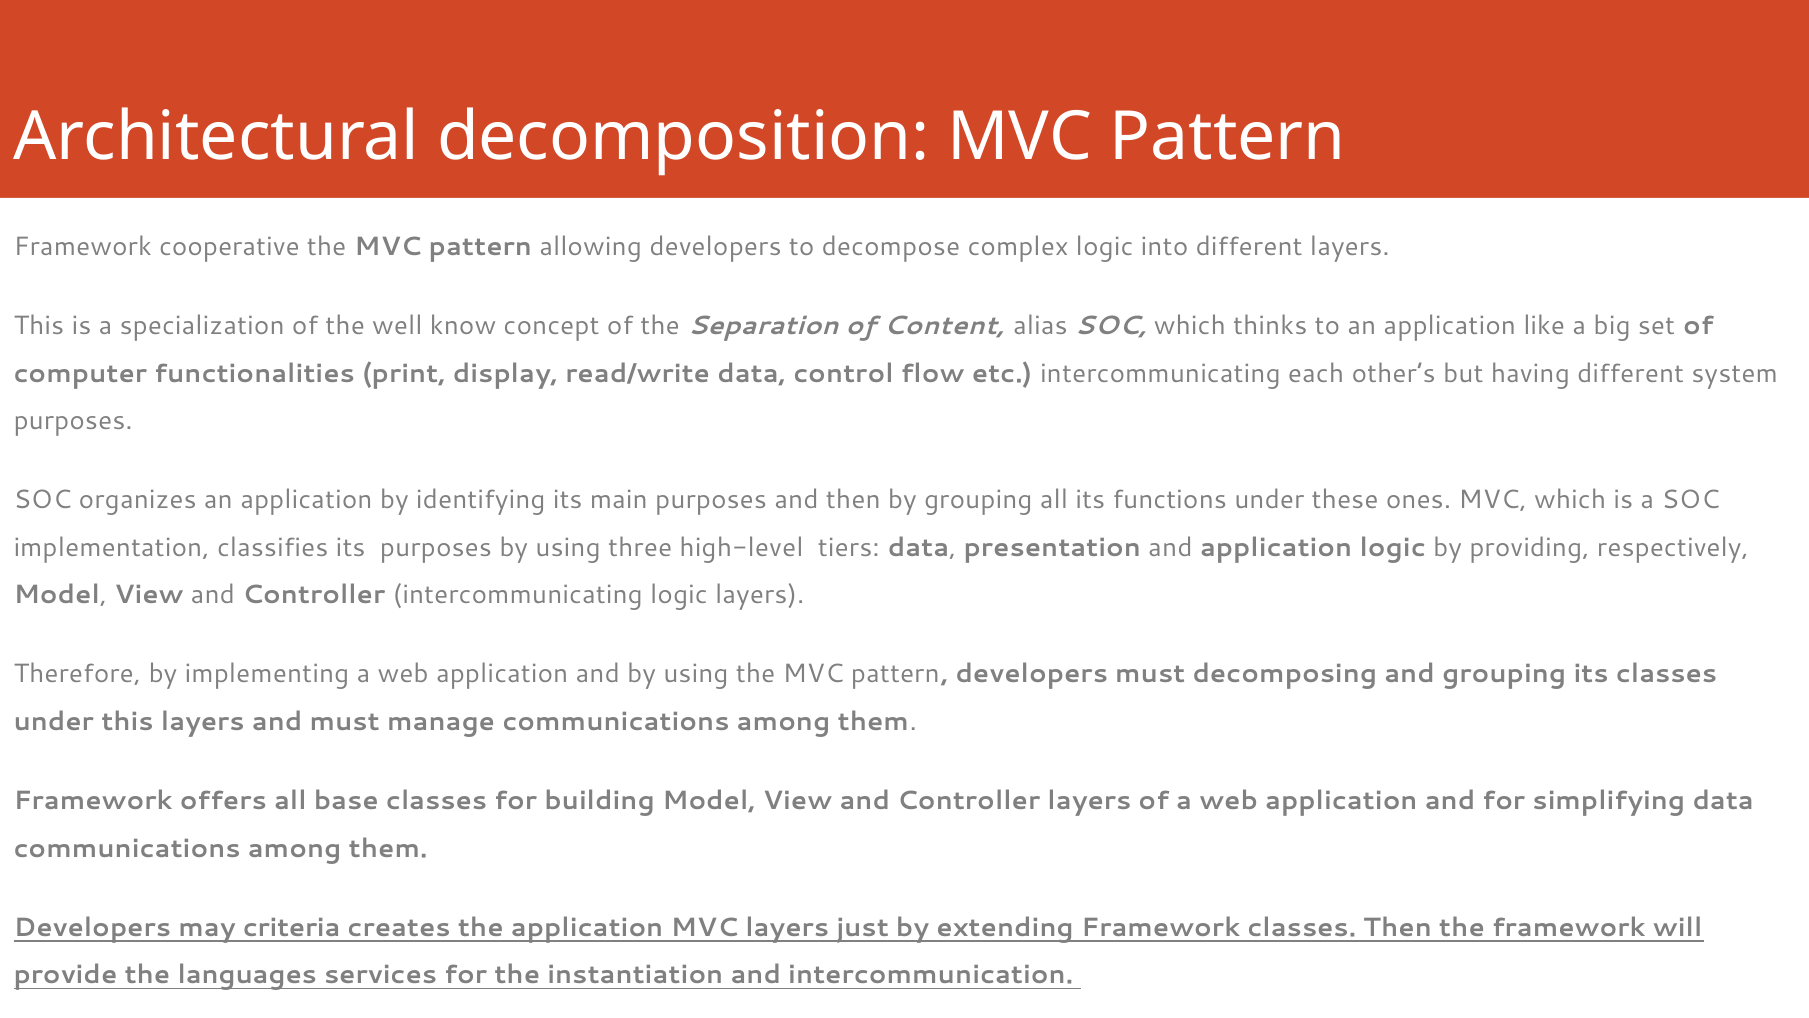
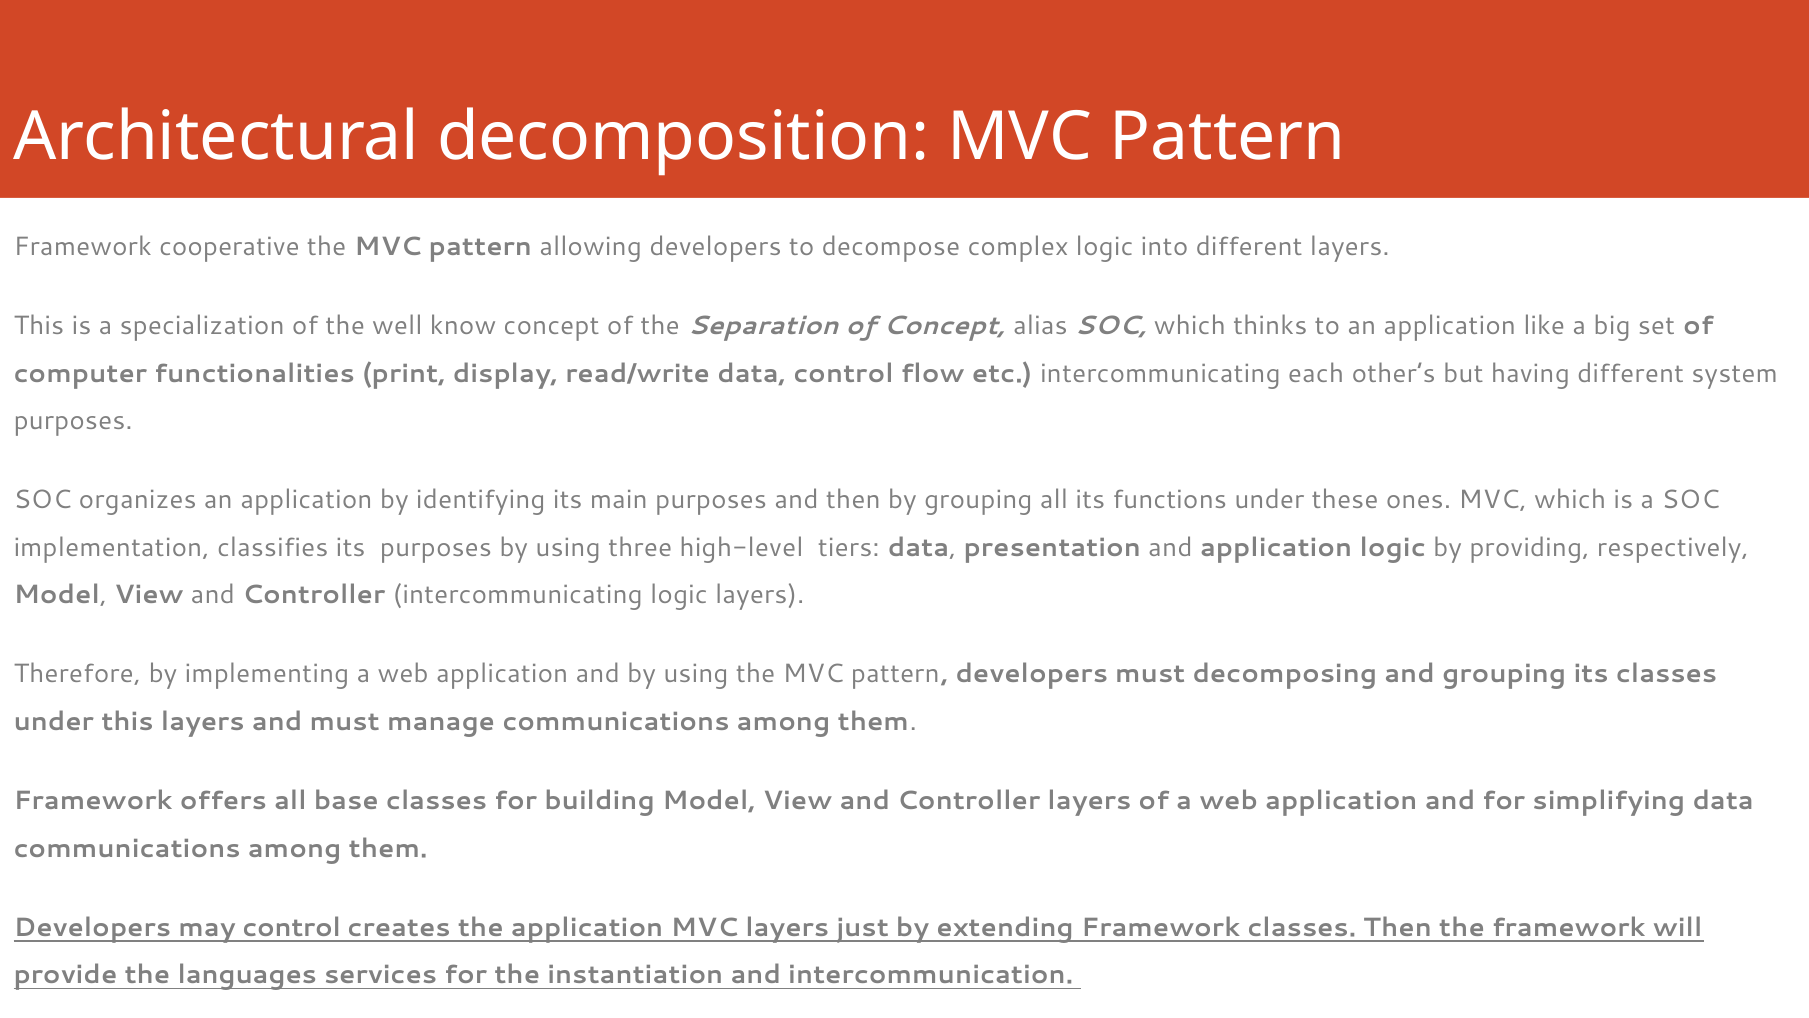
of Content: Content -> Concept
may criteria: criteria -> control
